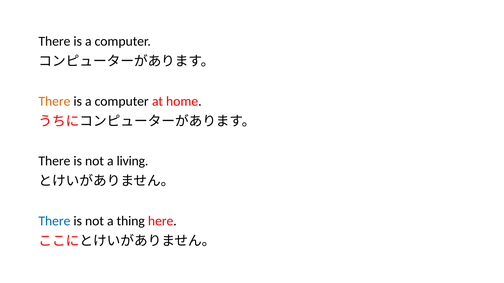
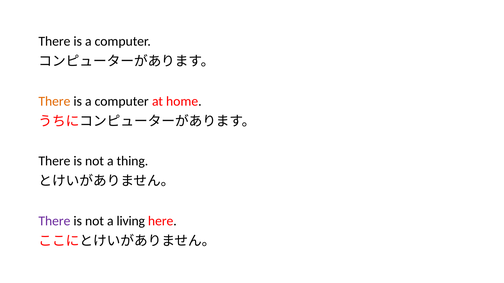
living: living -> thing
There at (54, 221) colour: blue -> purple
thing: thing -> living
